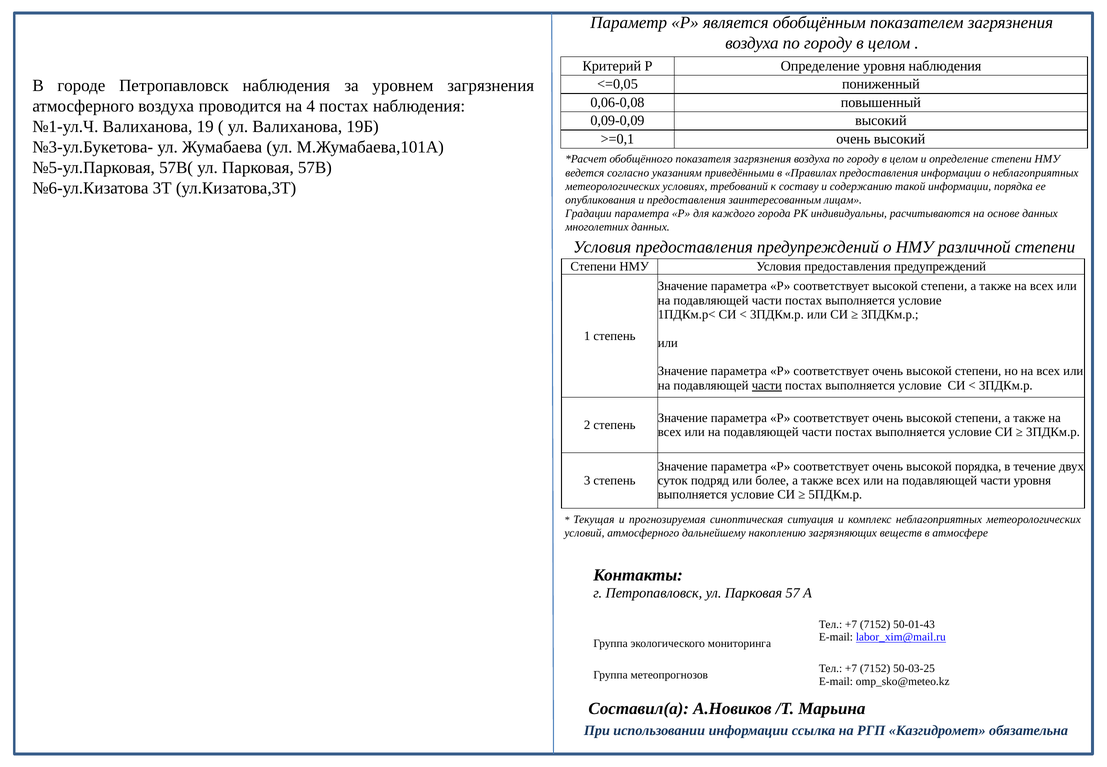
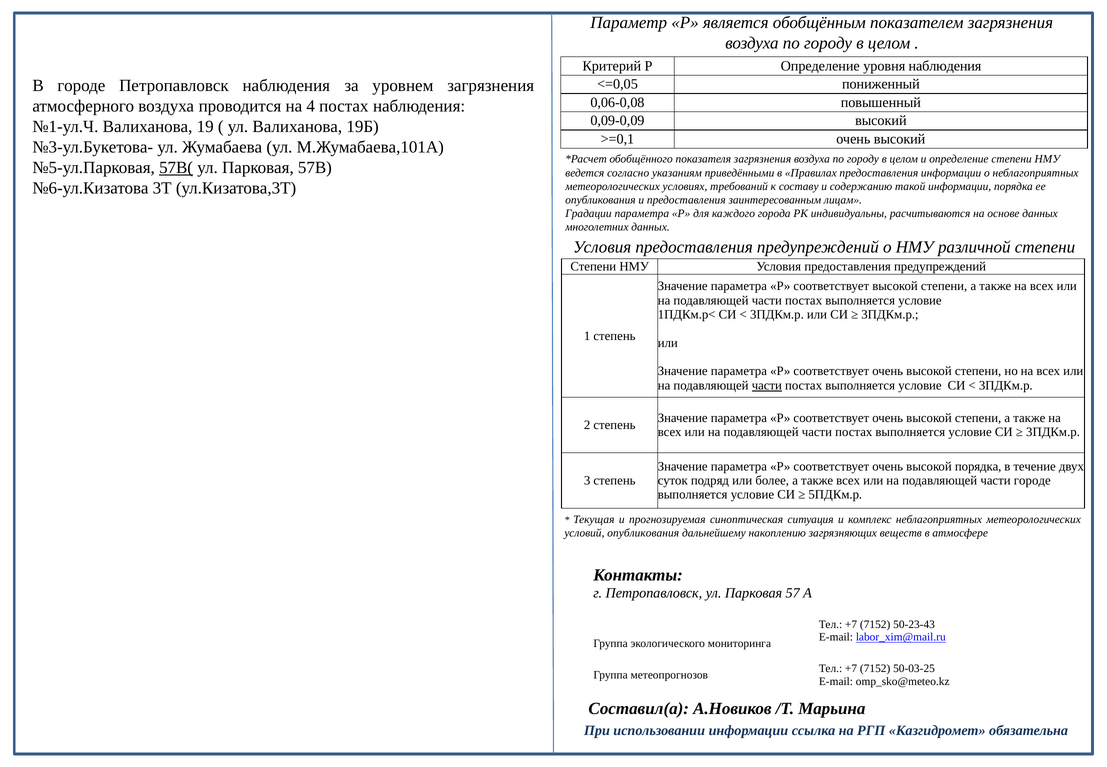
57В( underline: none -> present
части уровня: уровня -> городе
условий атмосферного: атмосферного -> опубликования
50-01-43: 50-01-43 -> 50-23-43
